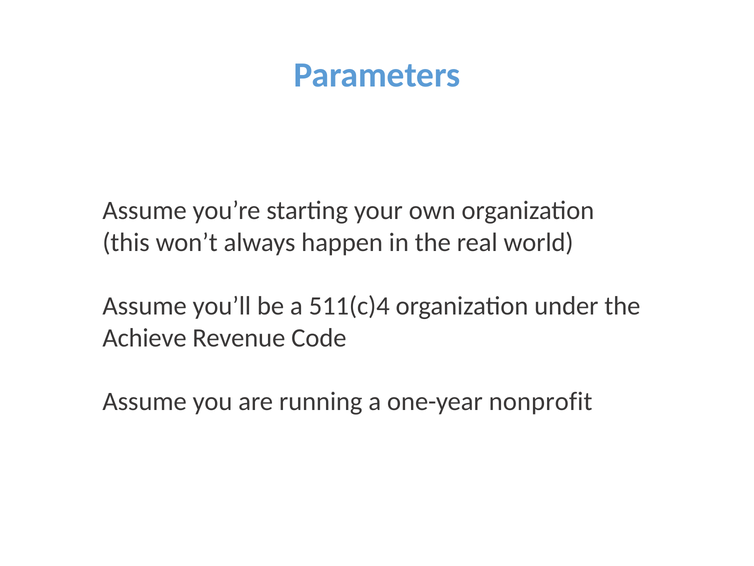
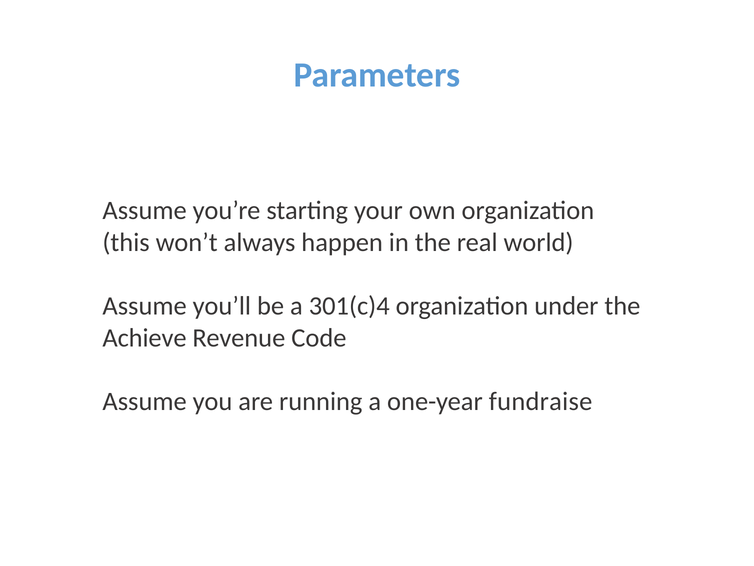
511(c)4: 511(c)4 -> 301(c)4
nonprofit: nonprofit -> fundraise
